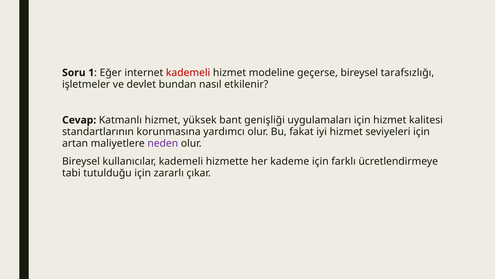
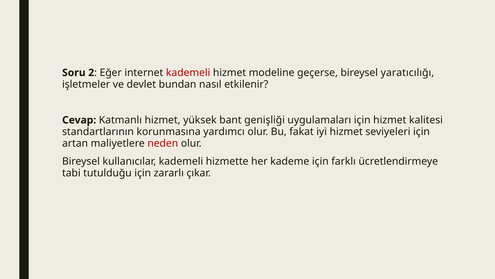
1: 1 -> 2
tarafsızlığı: tarafsızlığı -> yaratıcılığı
neden colour: purple -> red
